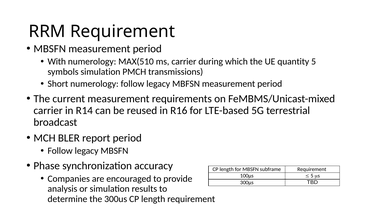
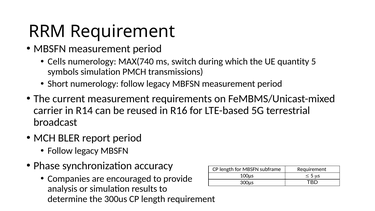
With: With -> Cells
MAX(510: MAX(510 -> MAX(740
ms carrier: carrier -> switch
